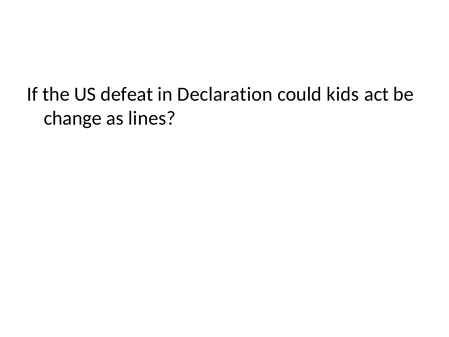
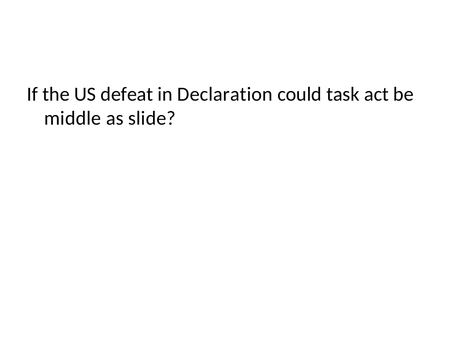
kids: kids -> task
change: change -> middle
lines: lines -> slide
